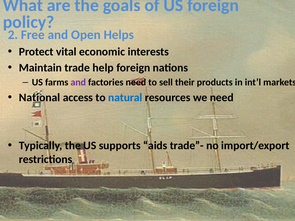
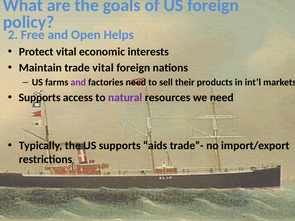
trade help: help -> vital
National at (40, 98): National -> Supports
natural colour: blue -> purple
